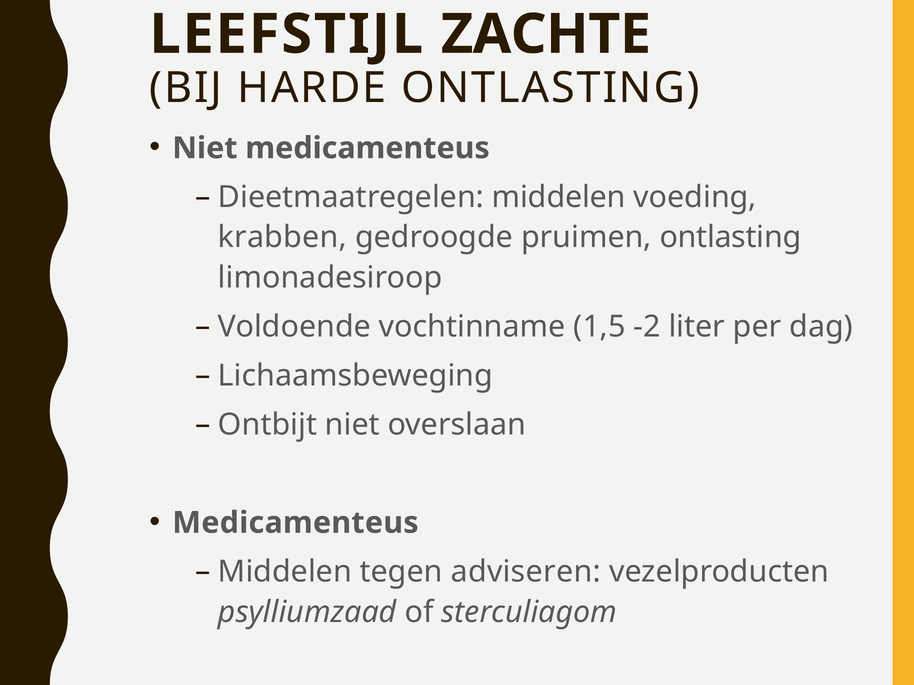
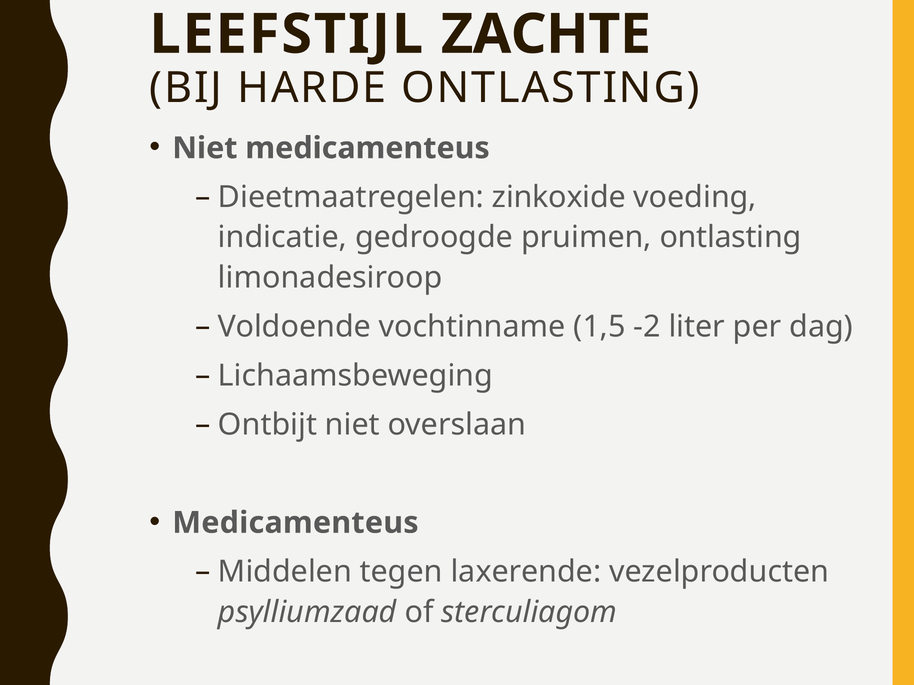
Dieetmaatregelen middelen: middelen -> zinkoxide
krabben: krabben -> indicatie
adviseren: adviseren -> laxerende
